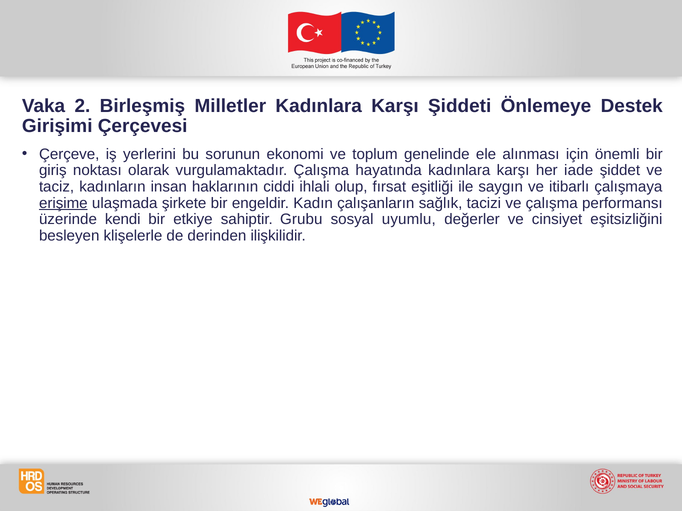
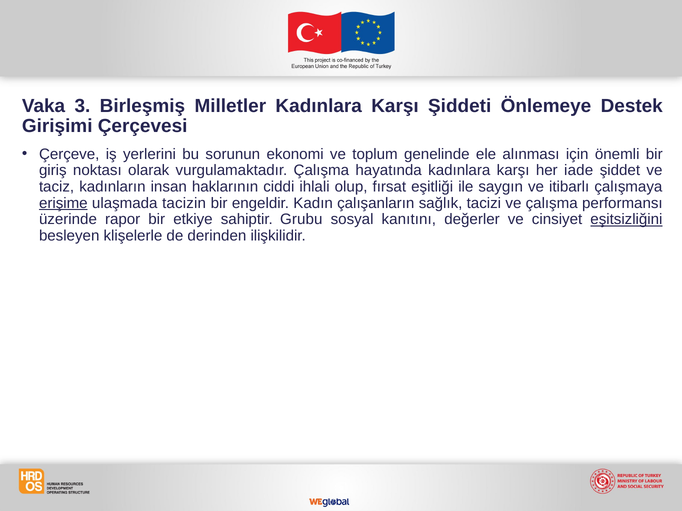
2: 2 -> 3
şirkete: şirkete -> tacizin
kendi: kendi -> rapor
uyumlu: uyumlu -> kanıtını
eşitsizliğini underline: none -> present
